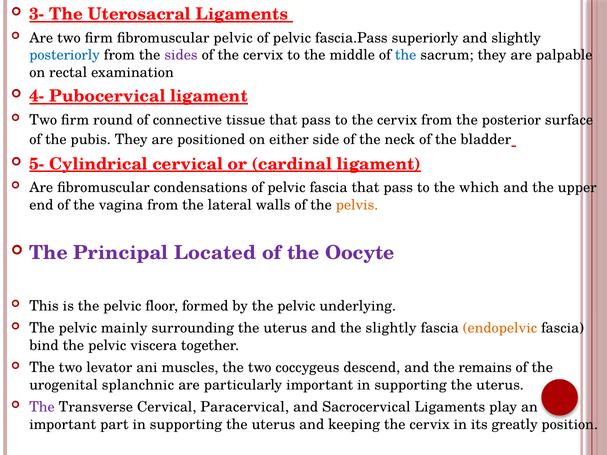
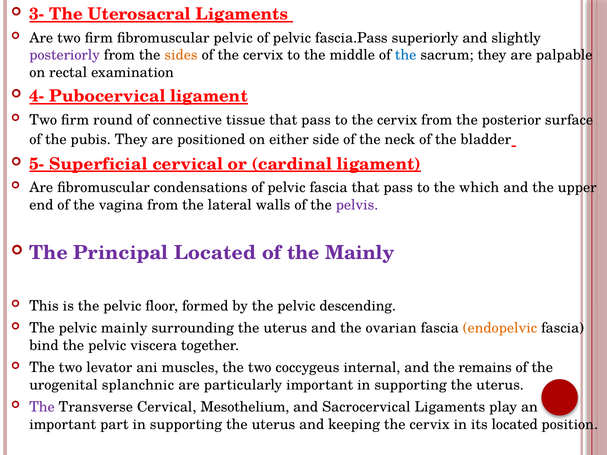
posteriorly colour: blue -> purple
sides colour: purple -> orange
Cylindrical: Cylindrical -> Superficial
pelvis colour: orange -> purple
the Oocyte: Oocyte -> Mainly
underlying: underlying -> descending
the slightly: slightly -> ovarian
descend: descend -> internal
Paracervical: Paracervical -> Mesothelium
its greatly: greatly -> located
